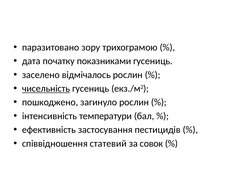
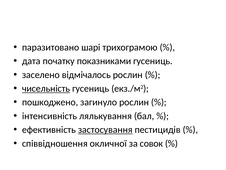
зору: зору -> шарі
температури: температури -> лялькування
застосування underline: none -> present
статевий: статевий -> окличної
